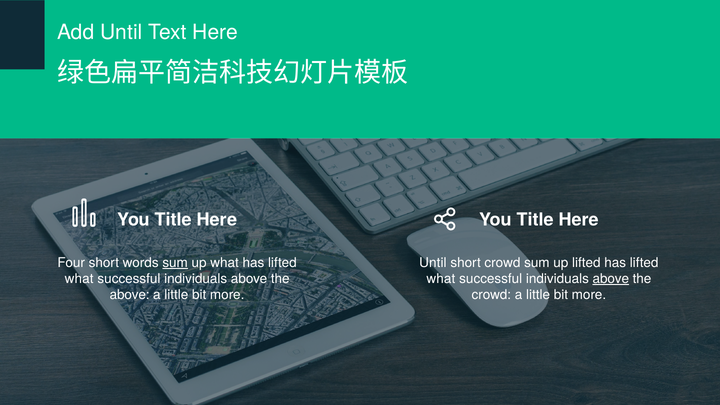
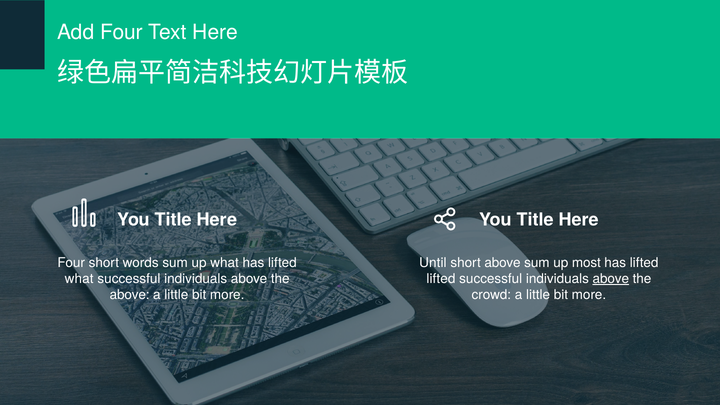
Add Until: Until -> Four
sum at (175, 263) underline: present -> none
short crowd: crowd -> above
up lifted: lifted -> most
what at (441, 279): what -> lifted
